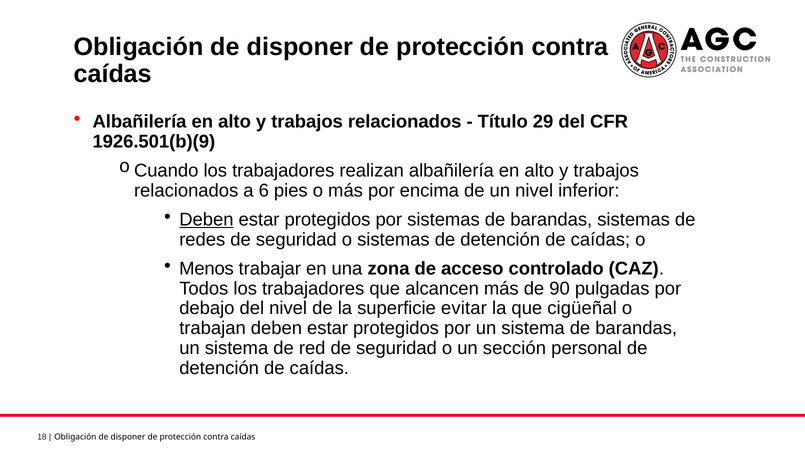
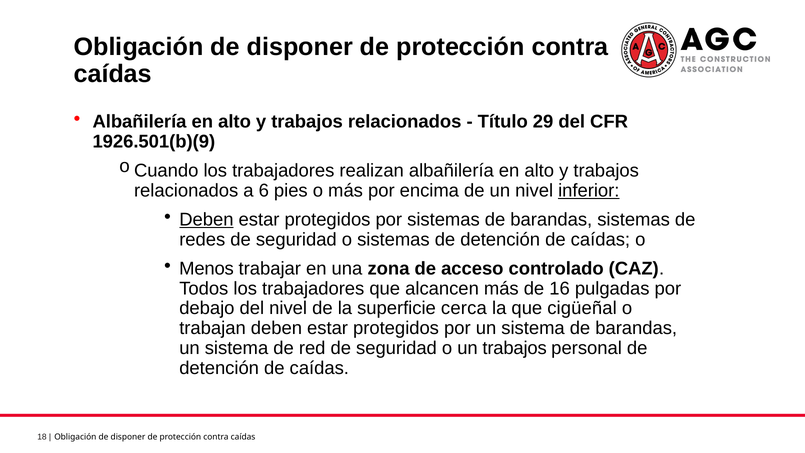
inferior underline: none -> present
90: 90 -> 16
evitar: evitar -> cerca
un sección: sección -> trabajos
